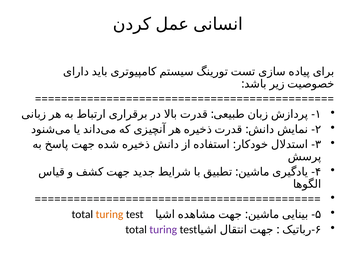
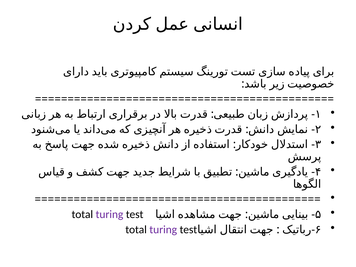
turing at (109, 214) colour: orange -> purple
